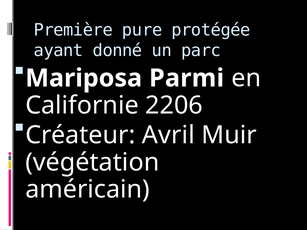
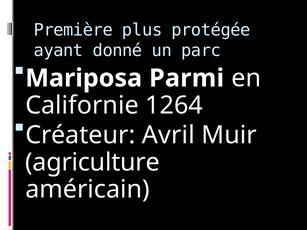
pure: pure -> plus
2206: 2206 -> 1264
végétation: végétation -> agriculture
